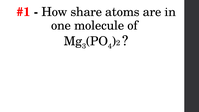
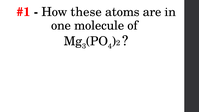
share: share -> these
